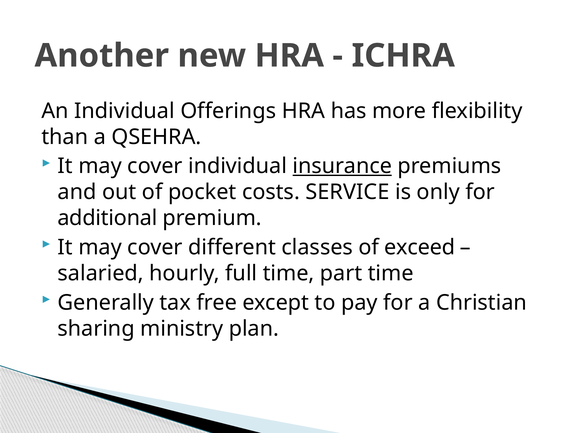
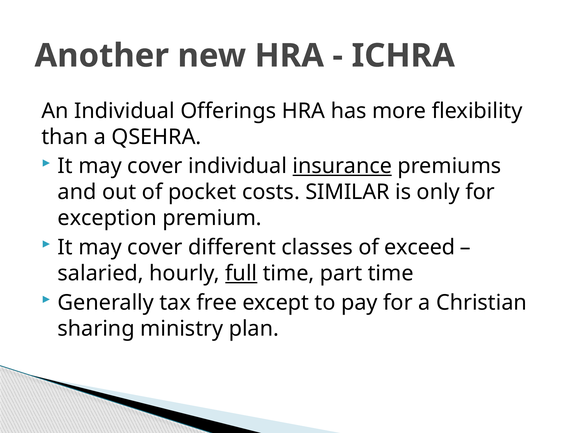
SERVICE: SERVICE -> SIMILAR
additional: additional -> exception
full underline: none -> present
